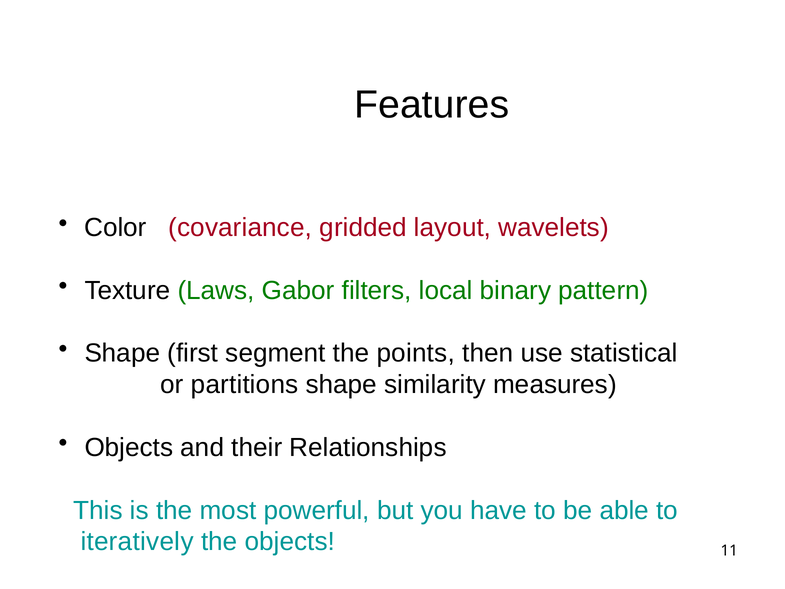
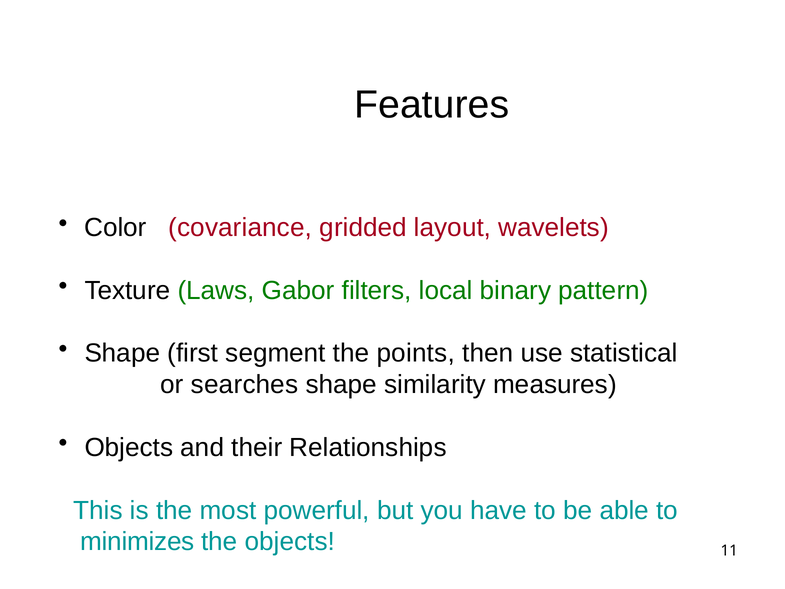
partitions: partitions -> searches
iteratively: iteratively -> minimizes
